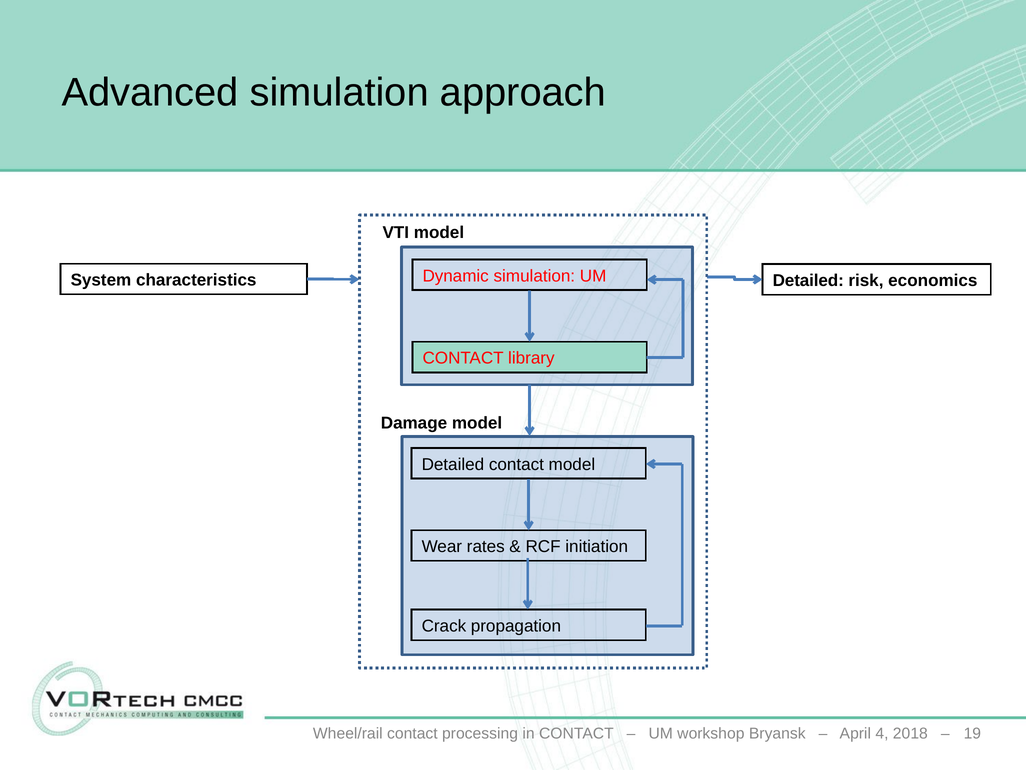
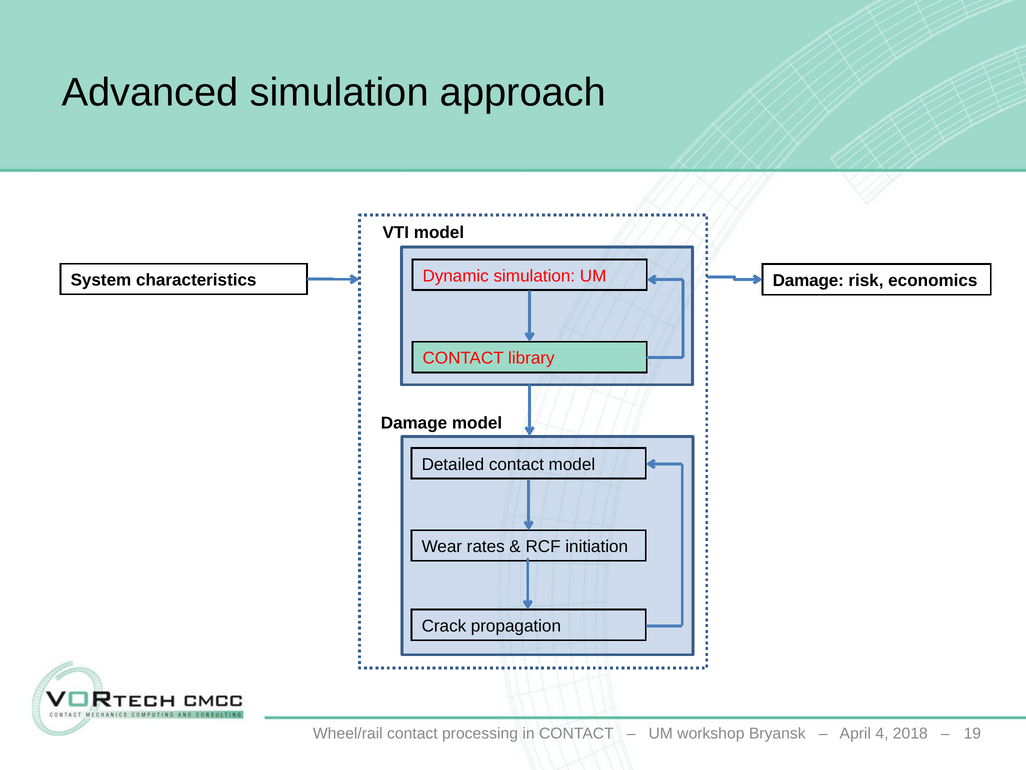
characteristics Detailed: Detailed -> Damage
